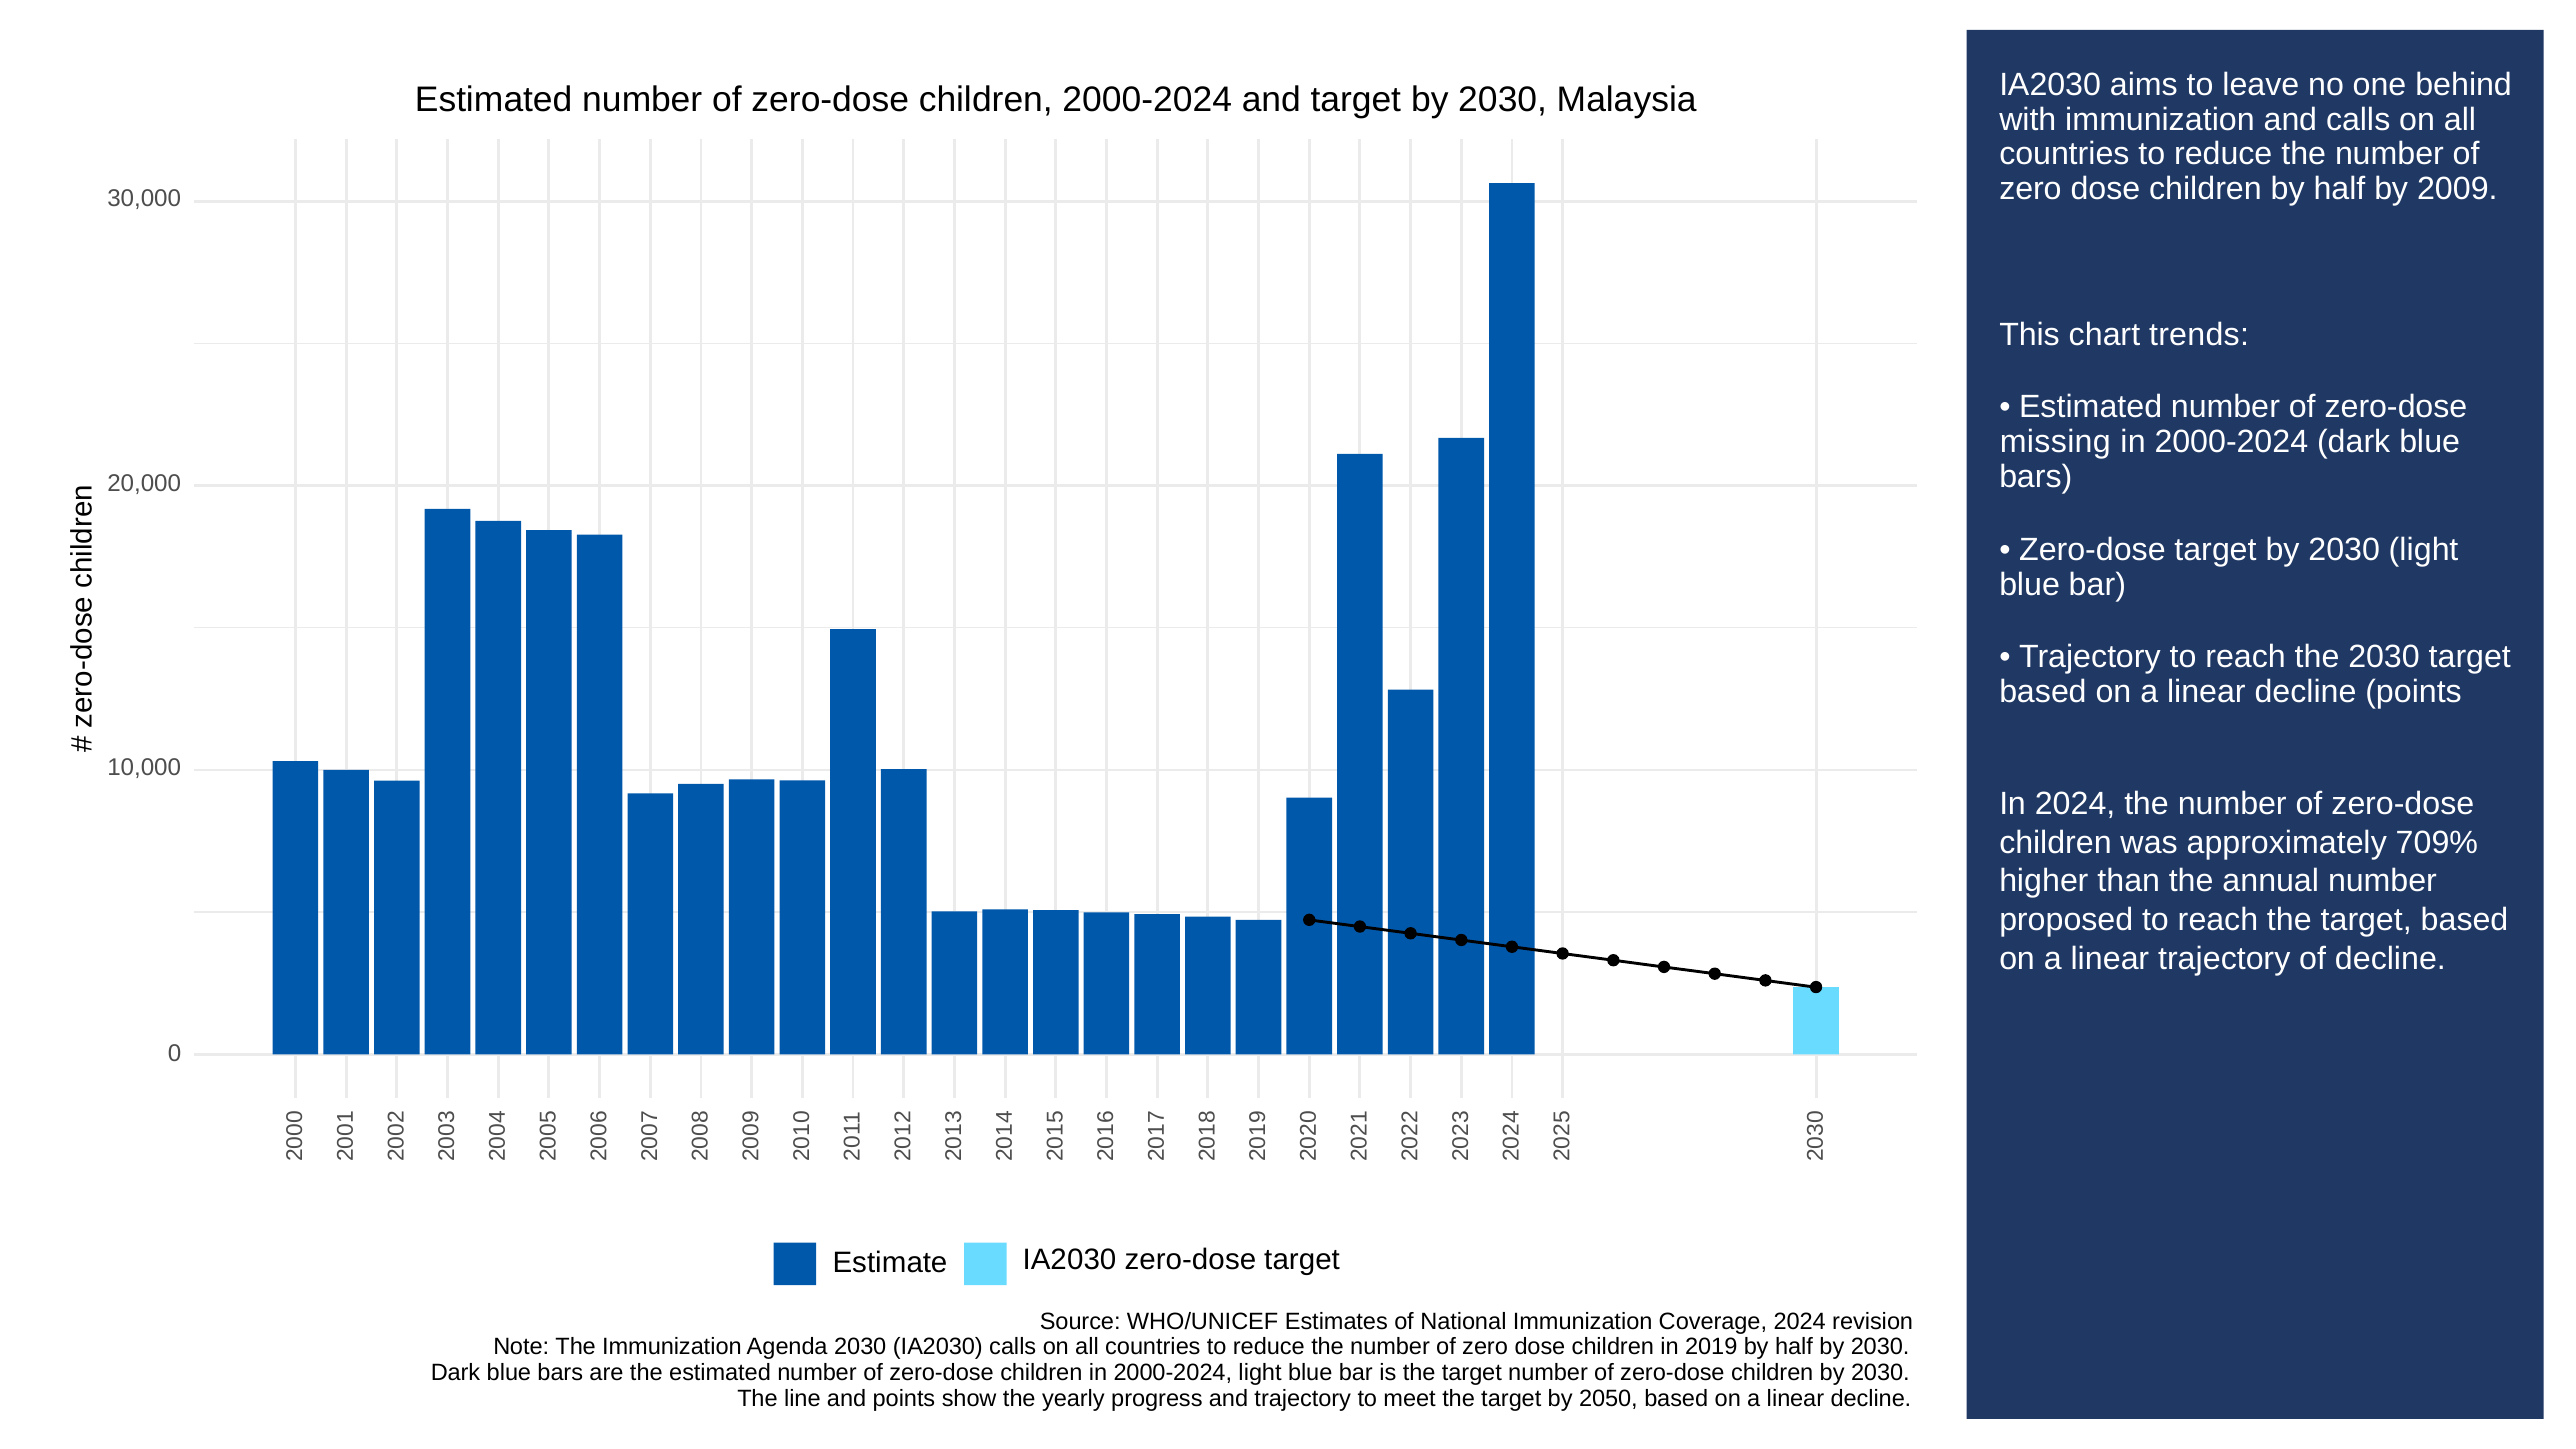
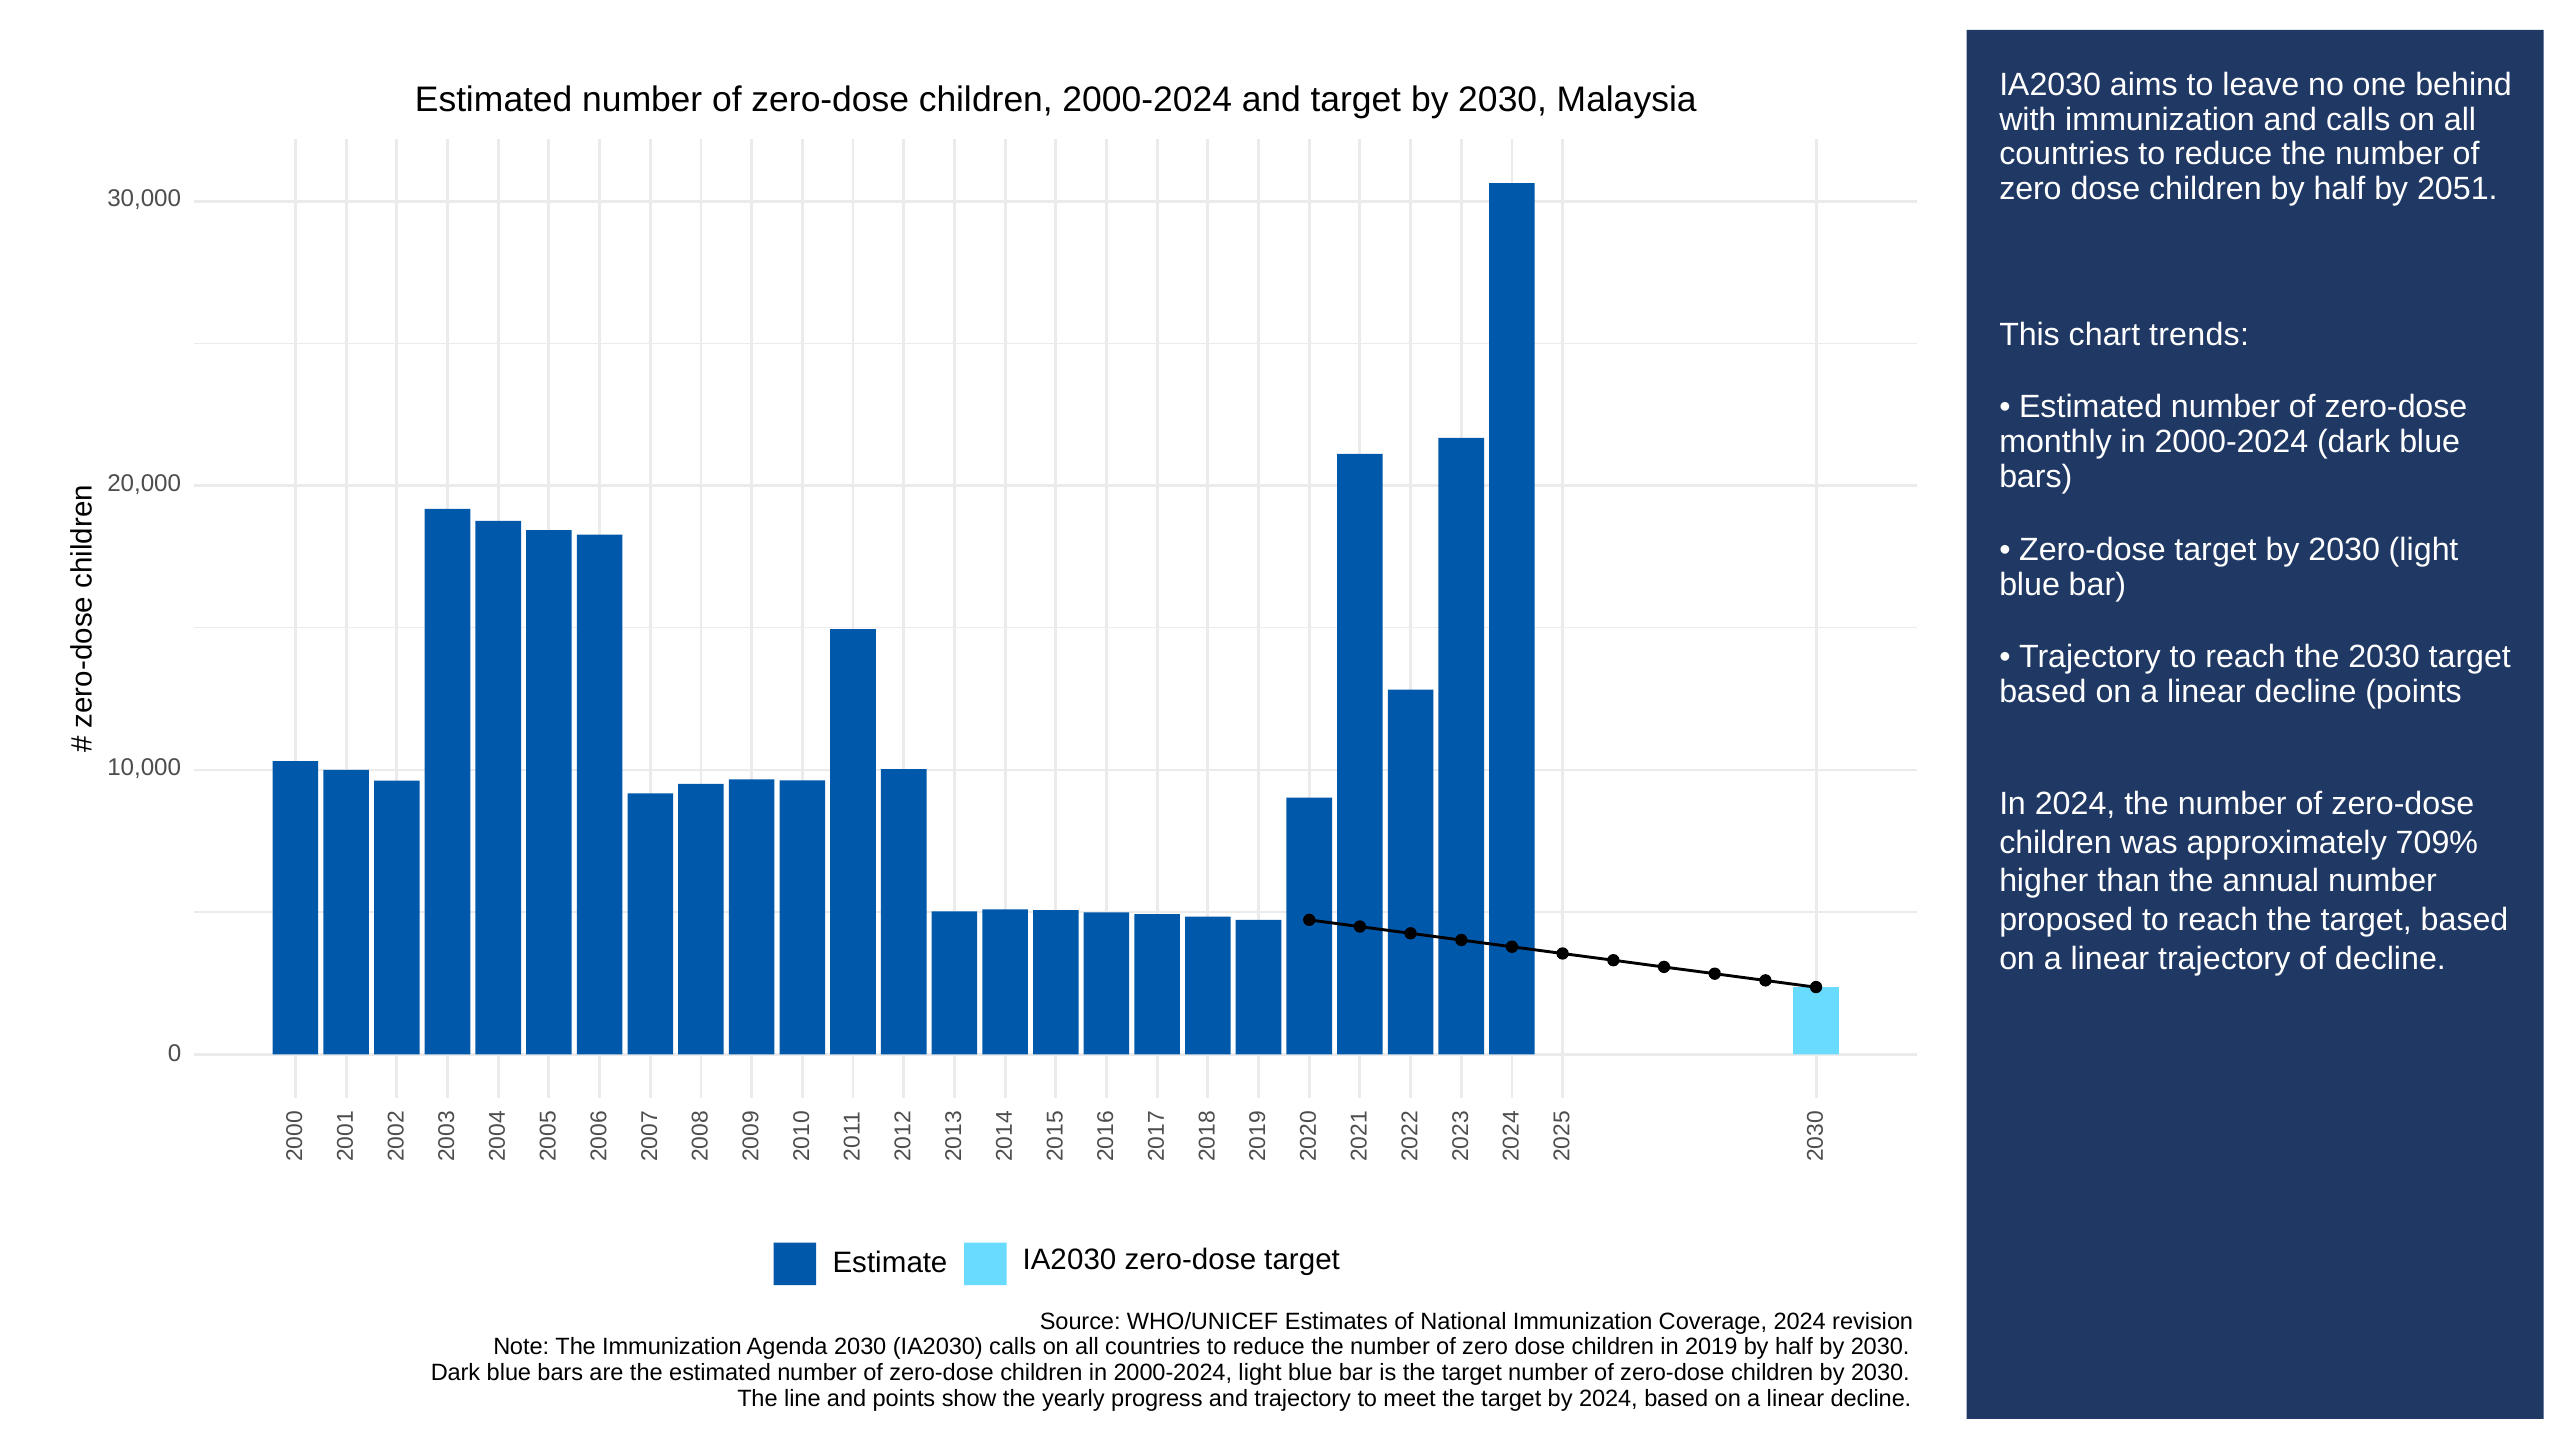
2009: 2009 -> 2051
missing: missing -> monthly
by 2050: 2050 -> 2024
